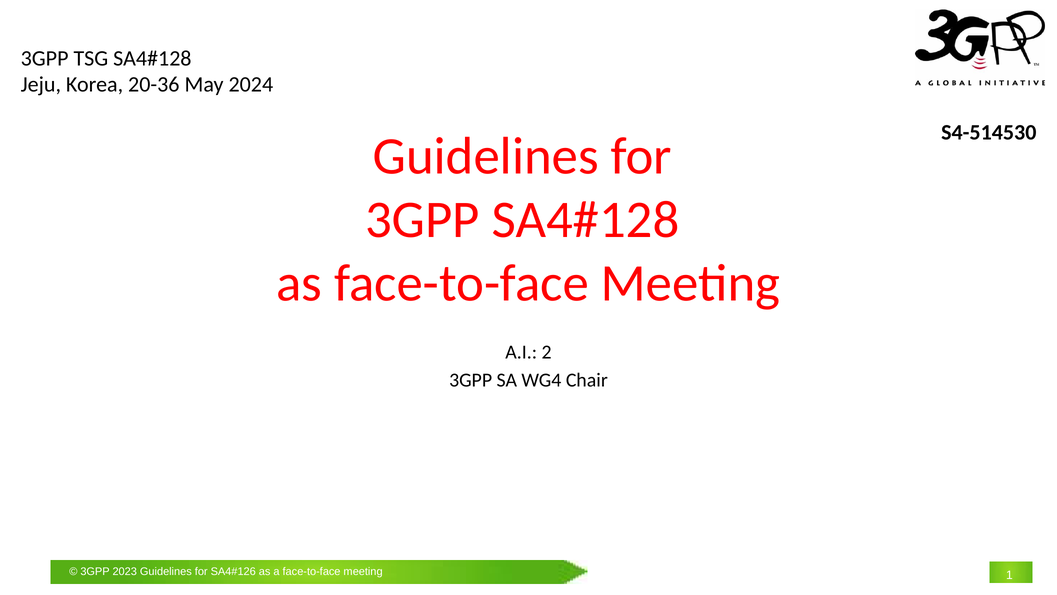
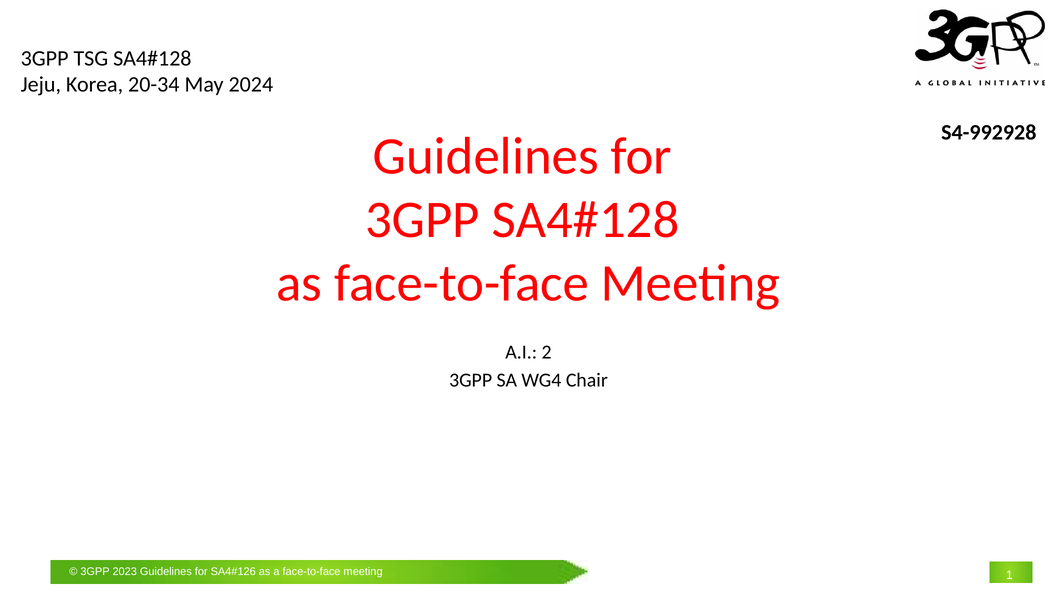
20-36: 20-36 -> 20-34
S4-514530: S4-514530 -> S4-992928
